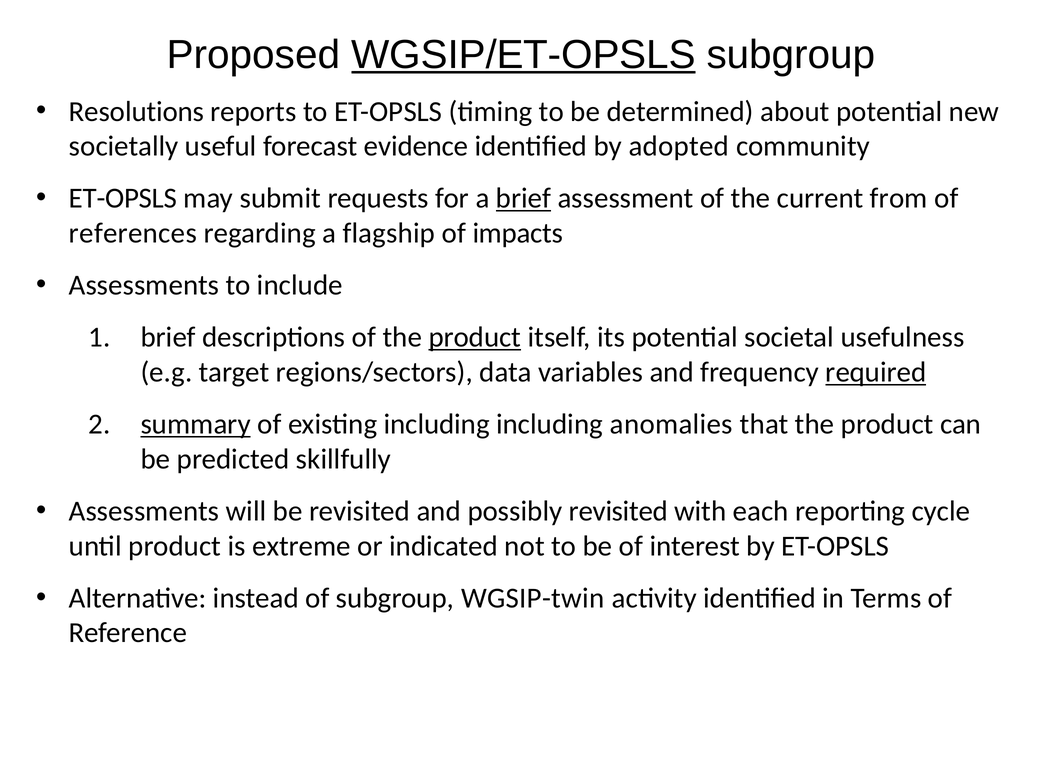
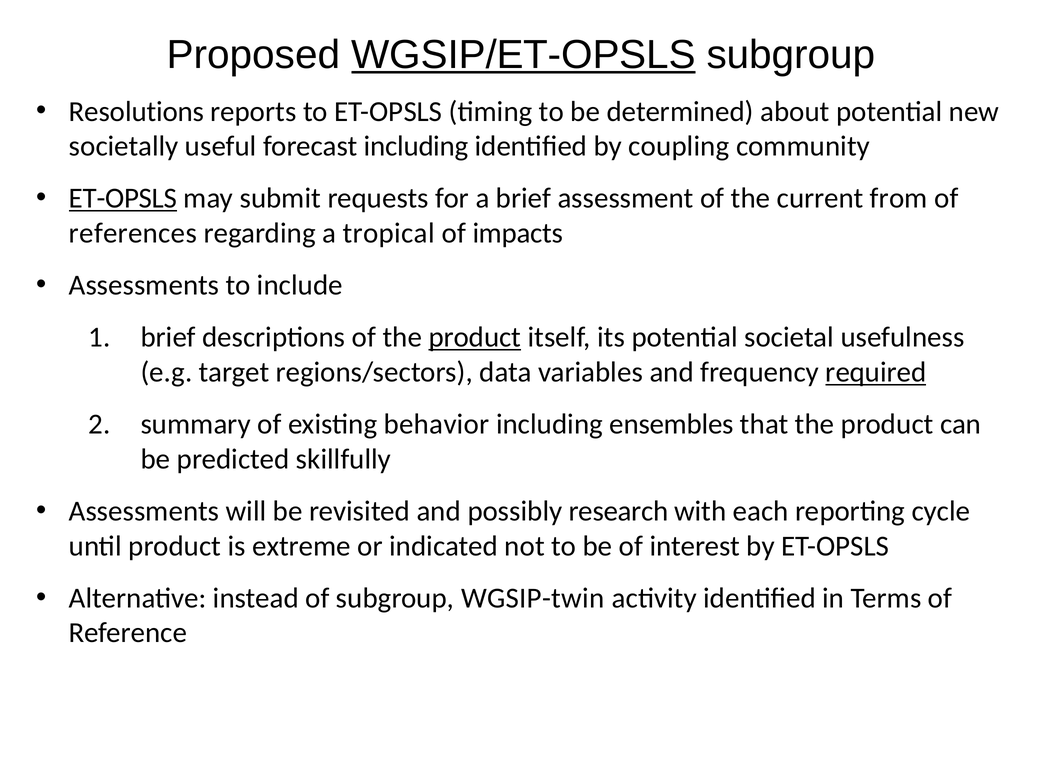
forecast evidence: evidence -> including
adopted: adopted -> coupling
ET-OPSLS at (123, 198) underline: none -> present
brief at (524, 198) underline: present -> none
flagship: flagship -> tropical
summary underline: present -> none
existing including: including -> behavior
anomalies: anomalies -> ensembles
possibly revisited: revisited -> research
